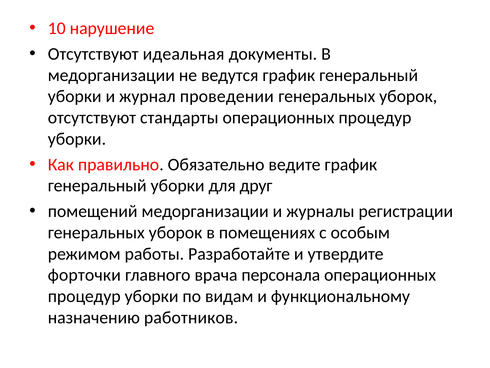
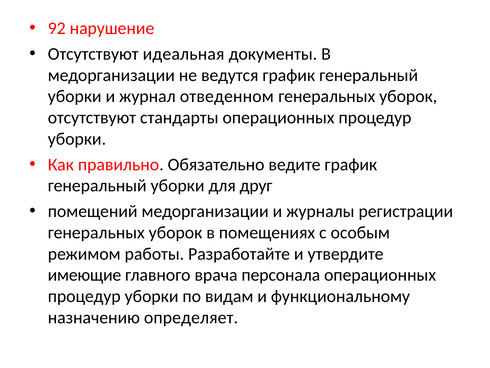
10: 10 -> 92
проведении: проведении -> отведенном
форточки: форточки -> имеющие
работников: работников -> определяет
